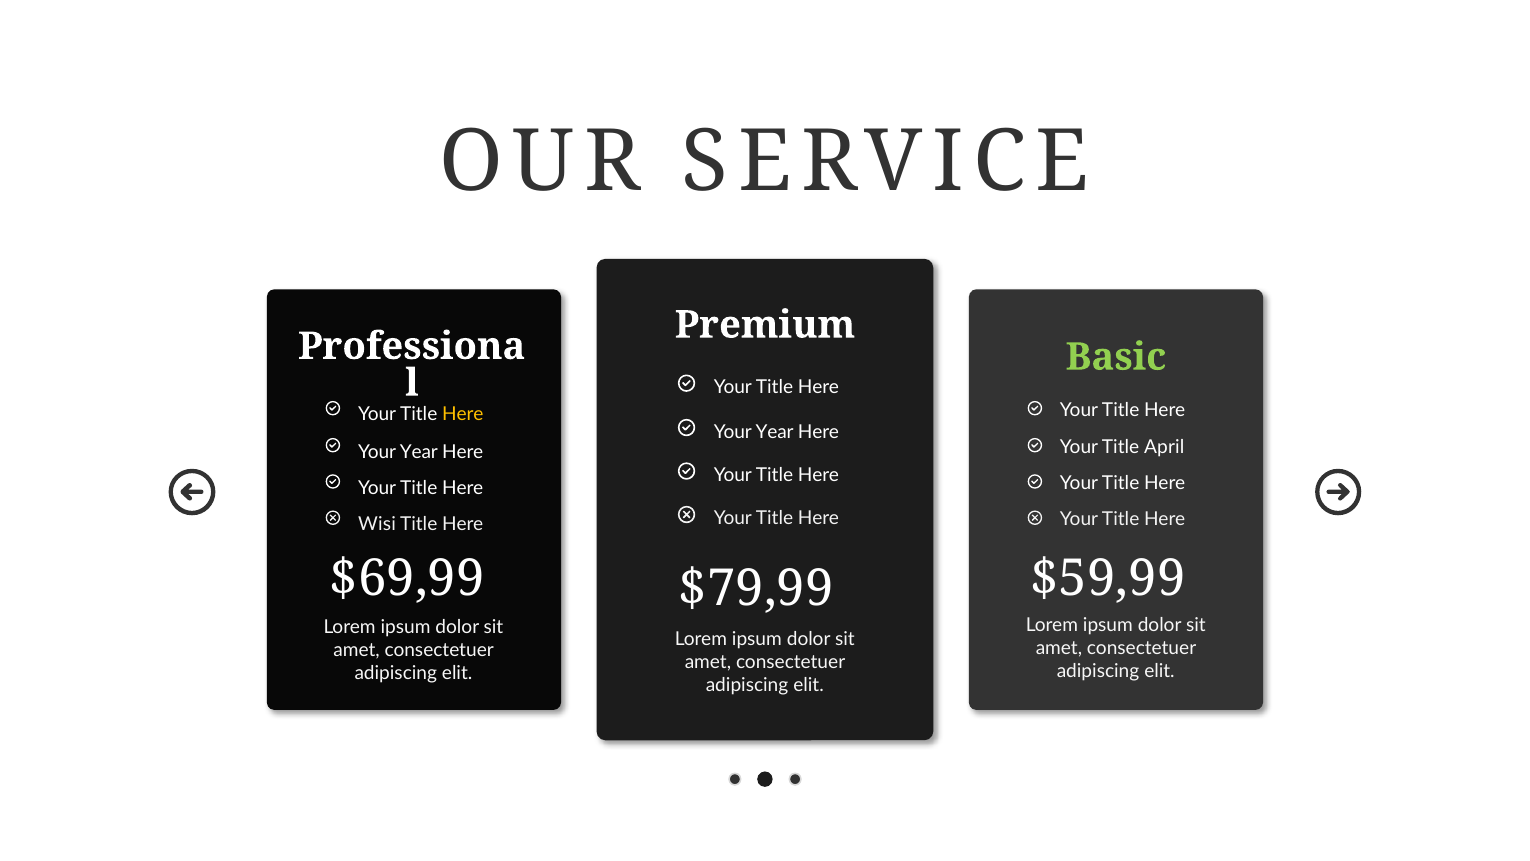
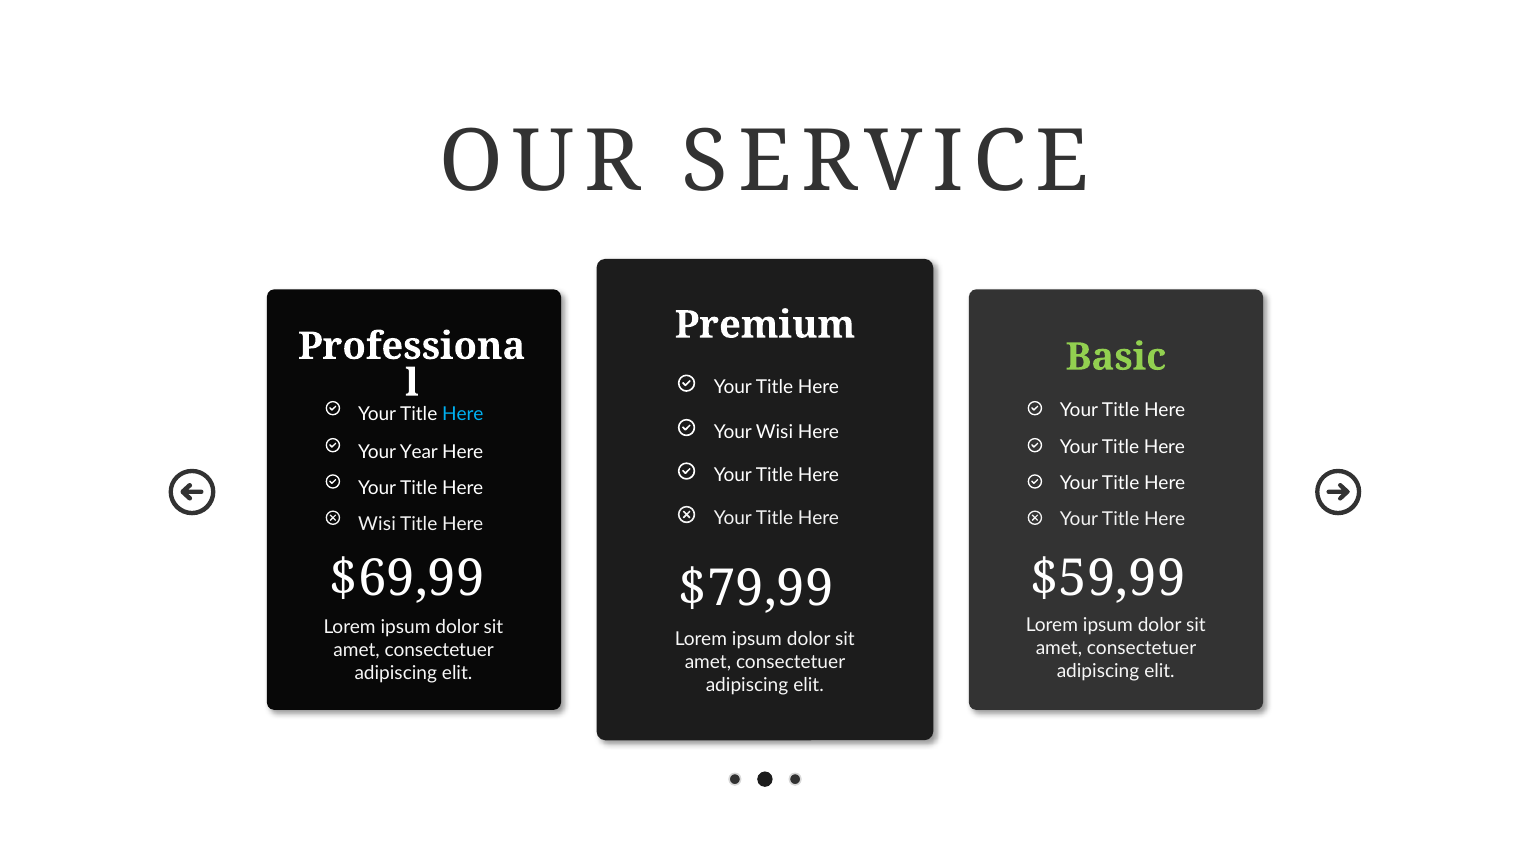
Here at (463, 414) colour: yellow -> light blue
Year at (775, 432): Year -> Wisi
April at (1164, 447): April -> Here
